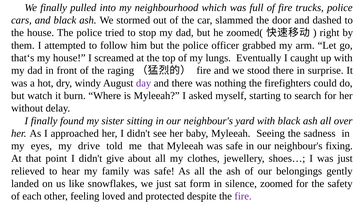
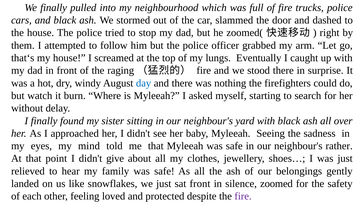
day colour: purple -> blue
drive: drive -> mind
fixing: fixing -> rather
sat form: form -> front
